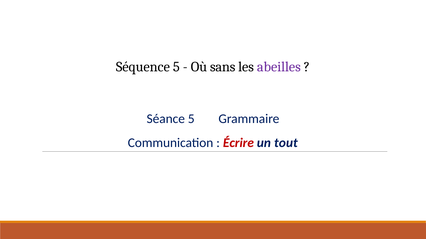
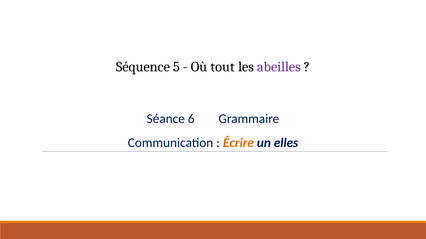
sans: sans -> tout
Séance 5: 5 -> 6
Écrire colour: red -> orange
tout: tout -> elles
